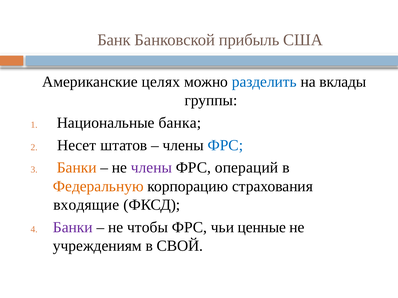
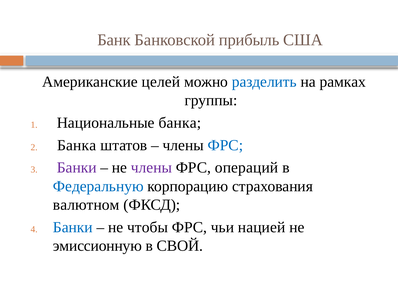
целях: целях -> целей
вклады: вклады -> рамках
Несет at (77, 145): Несет -> Банка
Банки at (77, 168) colour: orange -> purple
Федеральную colour: orange -> blue
входящие: входящие -> валютном
Банки at (73, 228) colour: purple -> blue
ценные: ценные -> нацией
учреждениям: учреждениям -> эмиссионную
